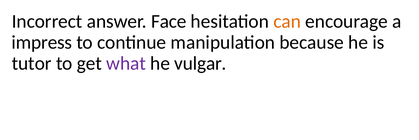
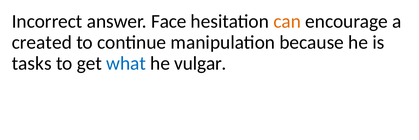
impress: impress -> created
tutor: tutor -> tasks
what colour: purple -> blue
